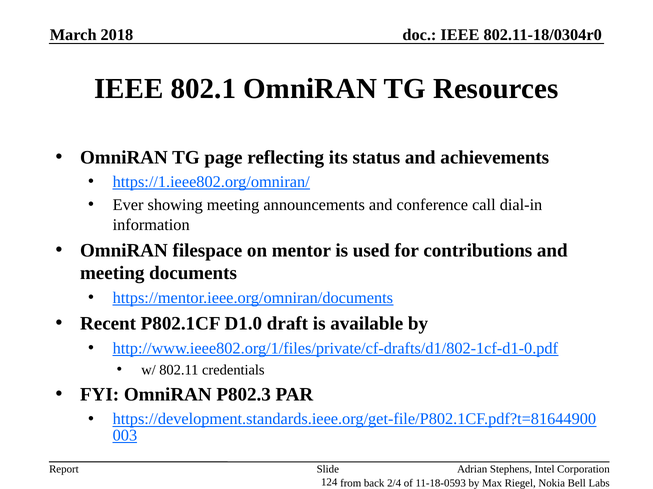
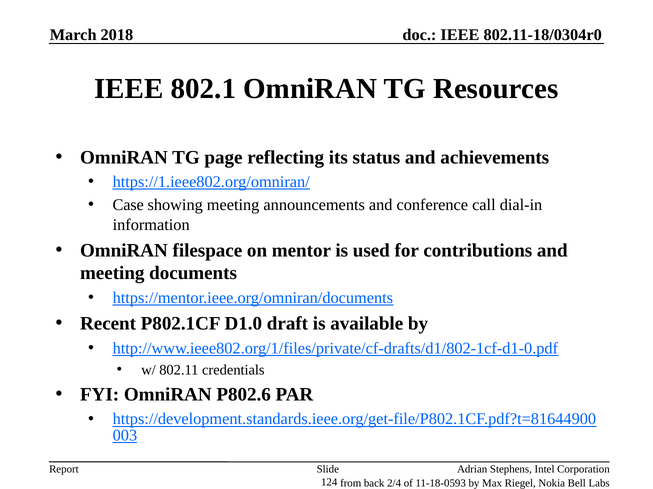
Ever: Ever -> Case
P802.3: P802.3 -> P802.6
